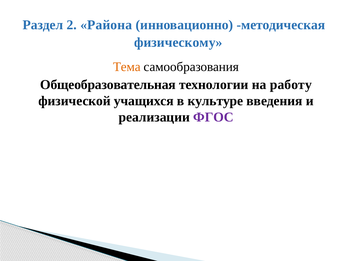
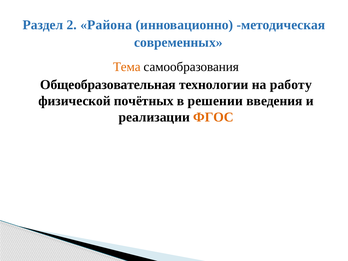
физическому: физическому -> современных
учащихся: учащихся -> почётных
культуре: культуре -> решении
ФГОС colour: purple -> orange
